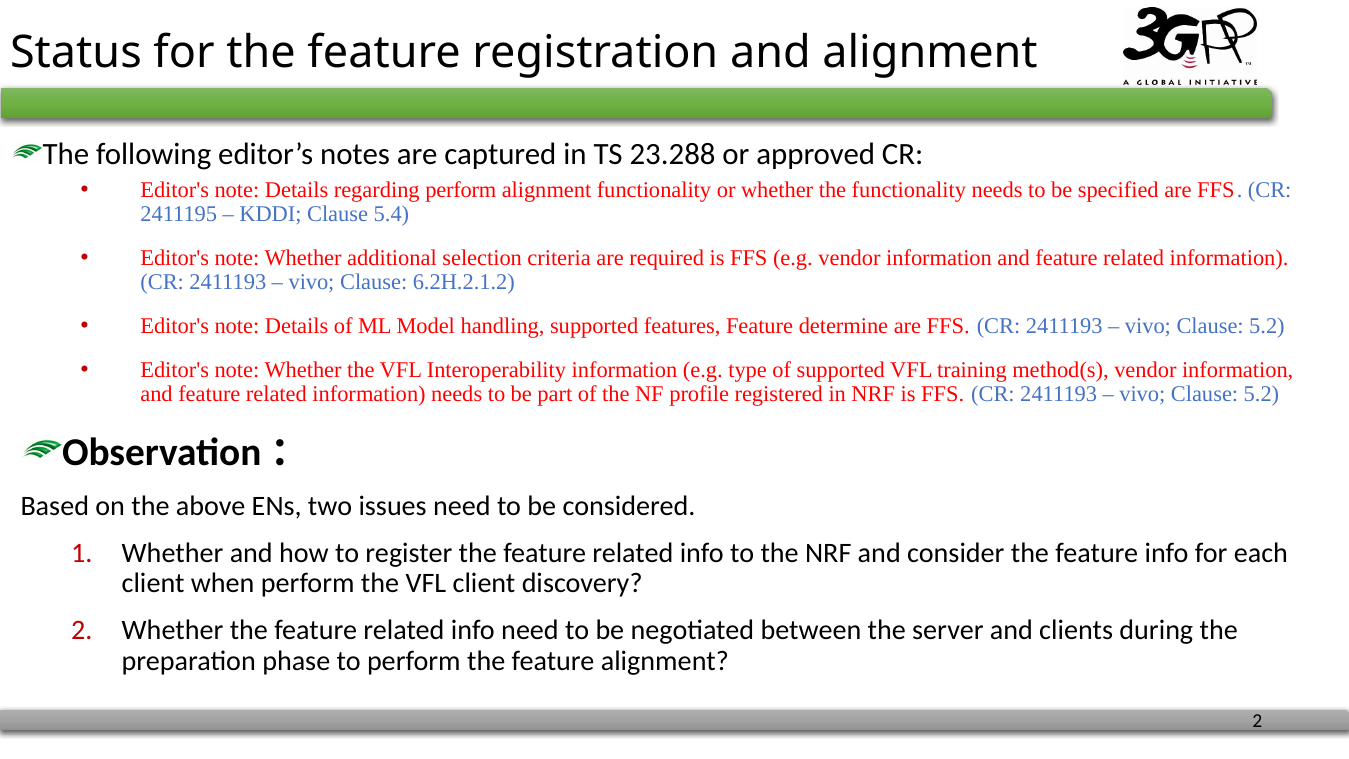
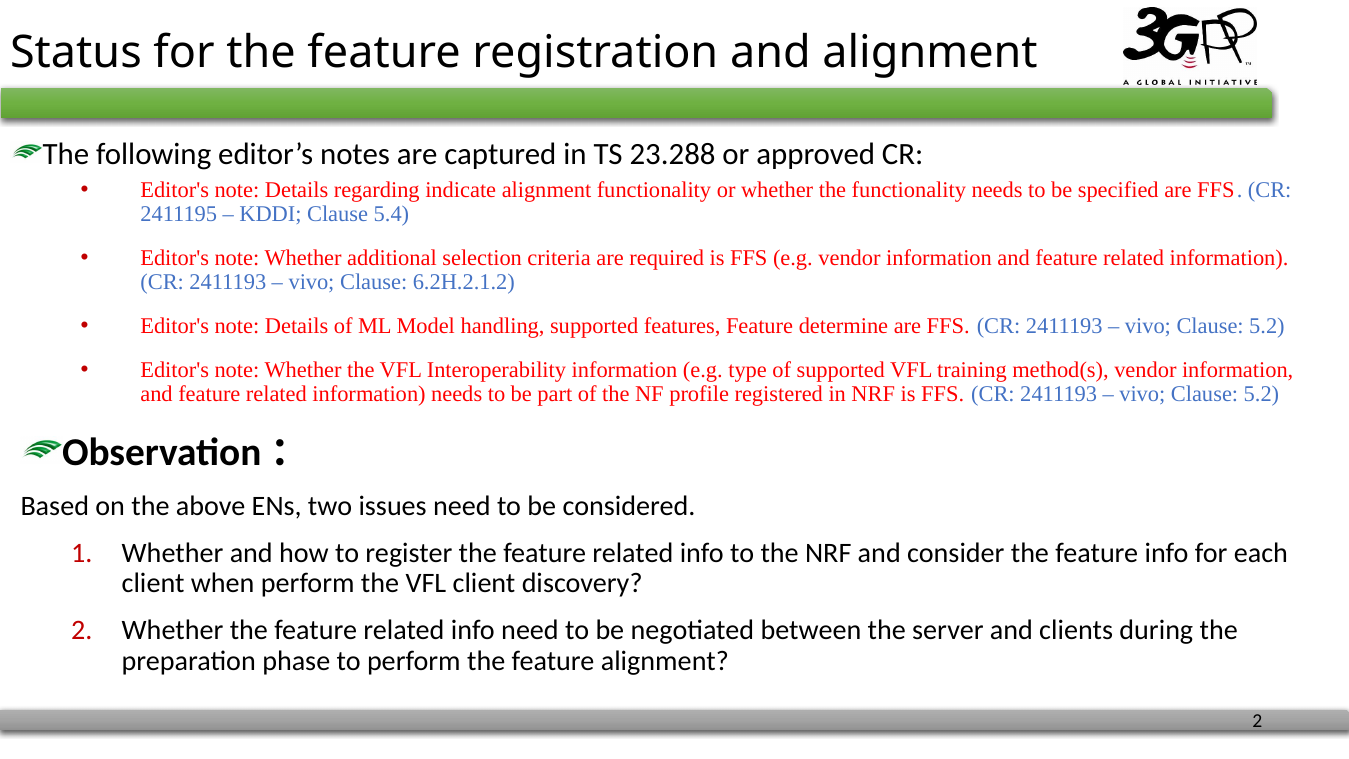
regarding perform: perform -> indicate
